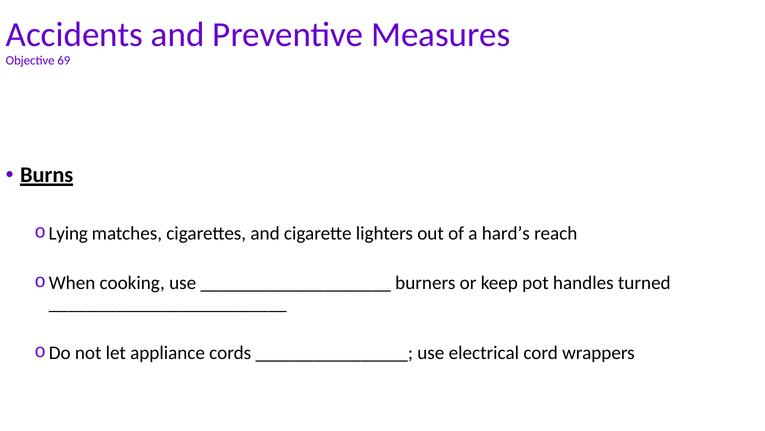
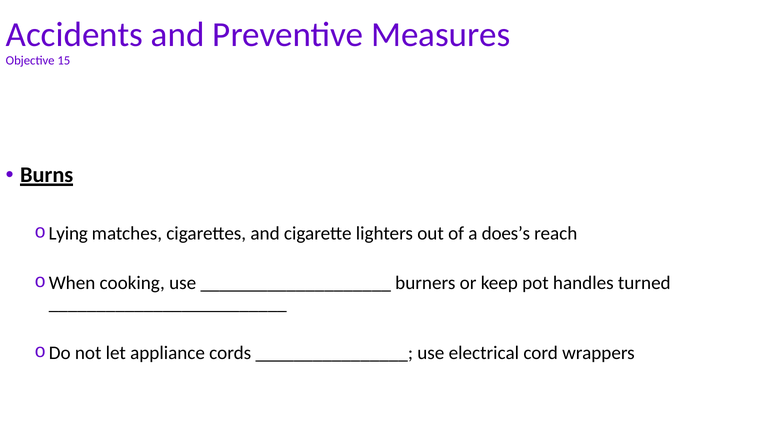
69: 69 -> 15
hard’s: hard’s -> does’s
